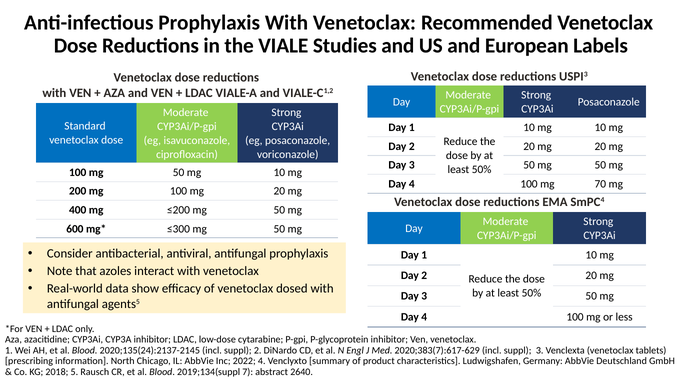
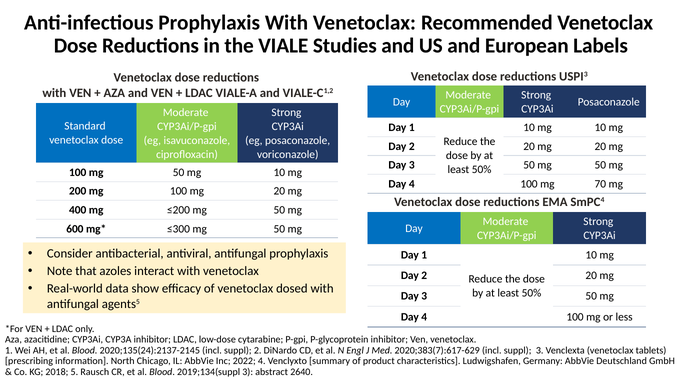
2019;134(suppl 7: 7 -> 3
